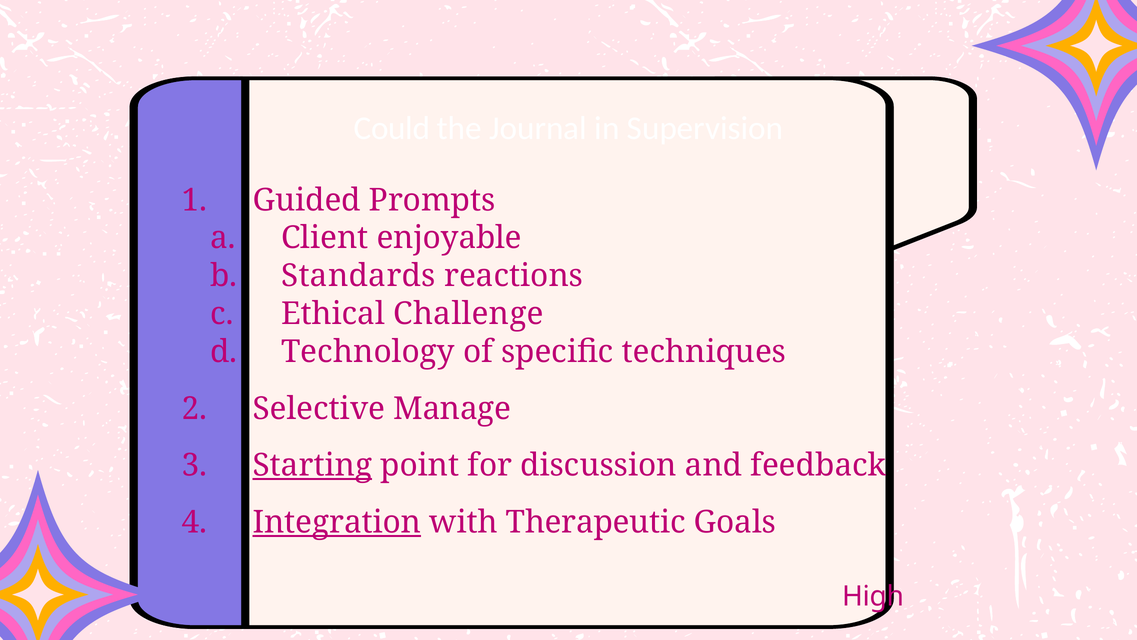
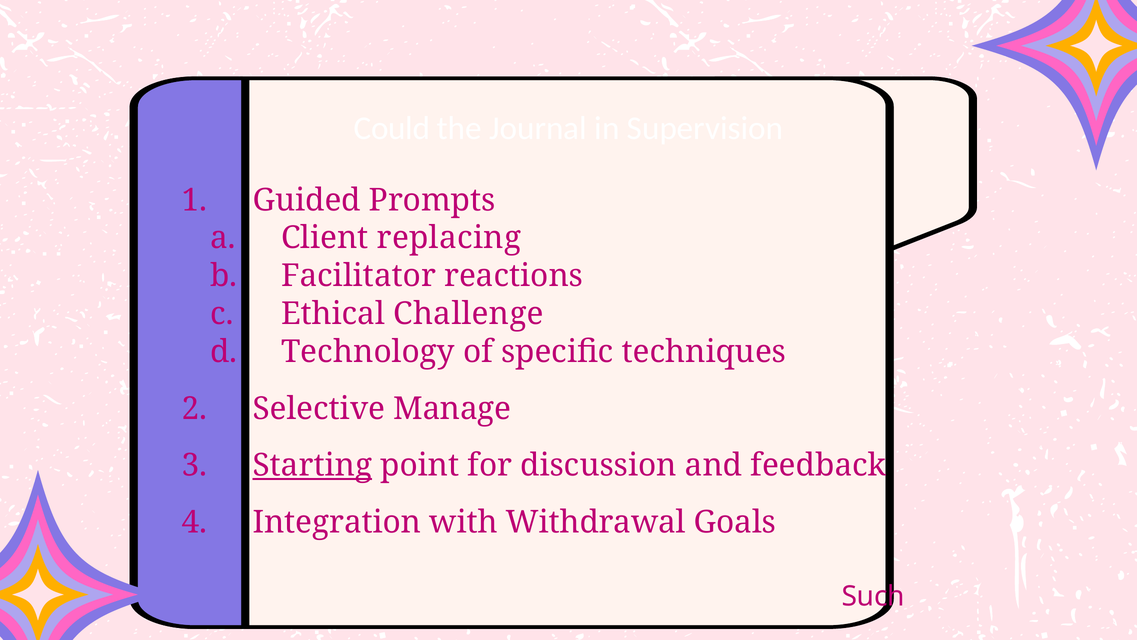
enjoyable: enjoyable -> replacing
Standards: Standards -> Facilitator
Integration underline: present -> none
Therapeutic: Therapeutic -> Withdrawal
High: High -> Such
